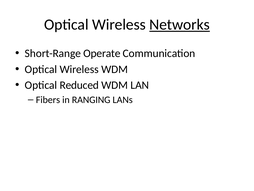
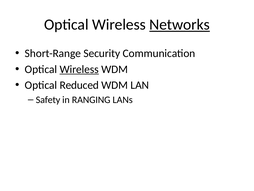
Operate: Operate -> Security
Wireless at (79, 69) underline: none -> present
Fibers: Fibers -> Safety
